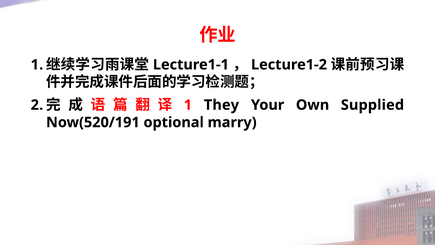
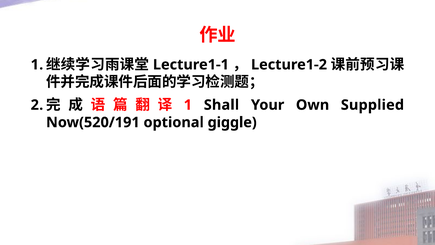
They: They -> Shall
marry: marry -> giggle
